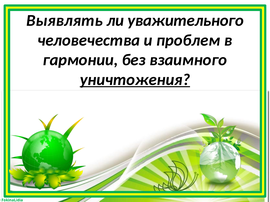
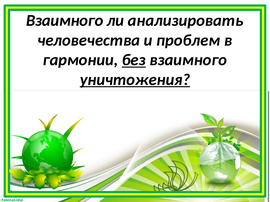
Выявлять at (65, 20): Выявлять -> Взаимного
уважительного: уважительного -> анализировать
без underline: none -> present
